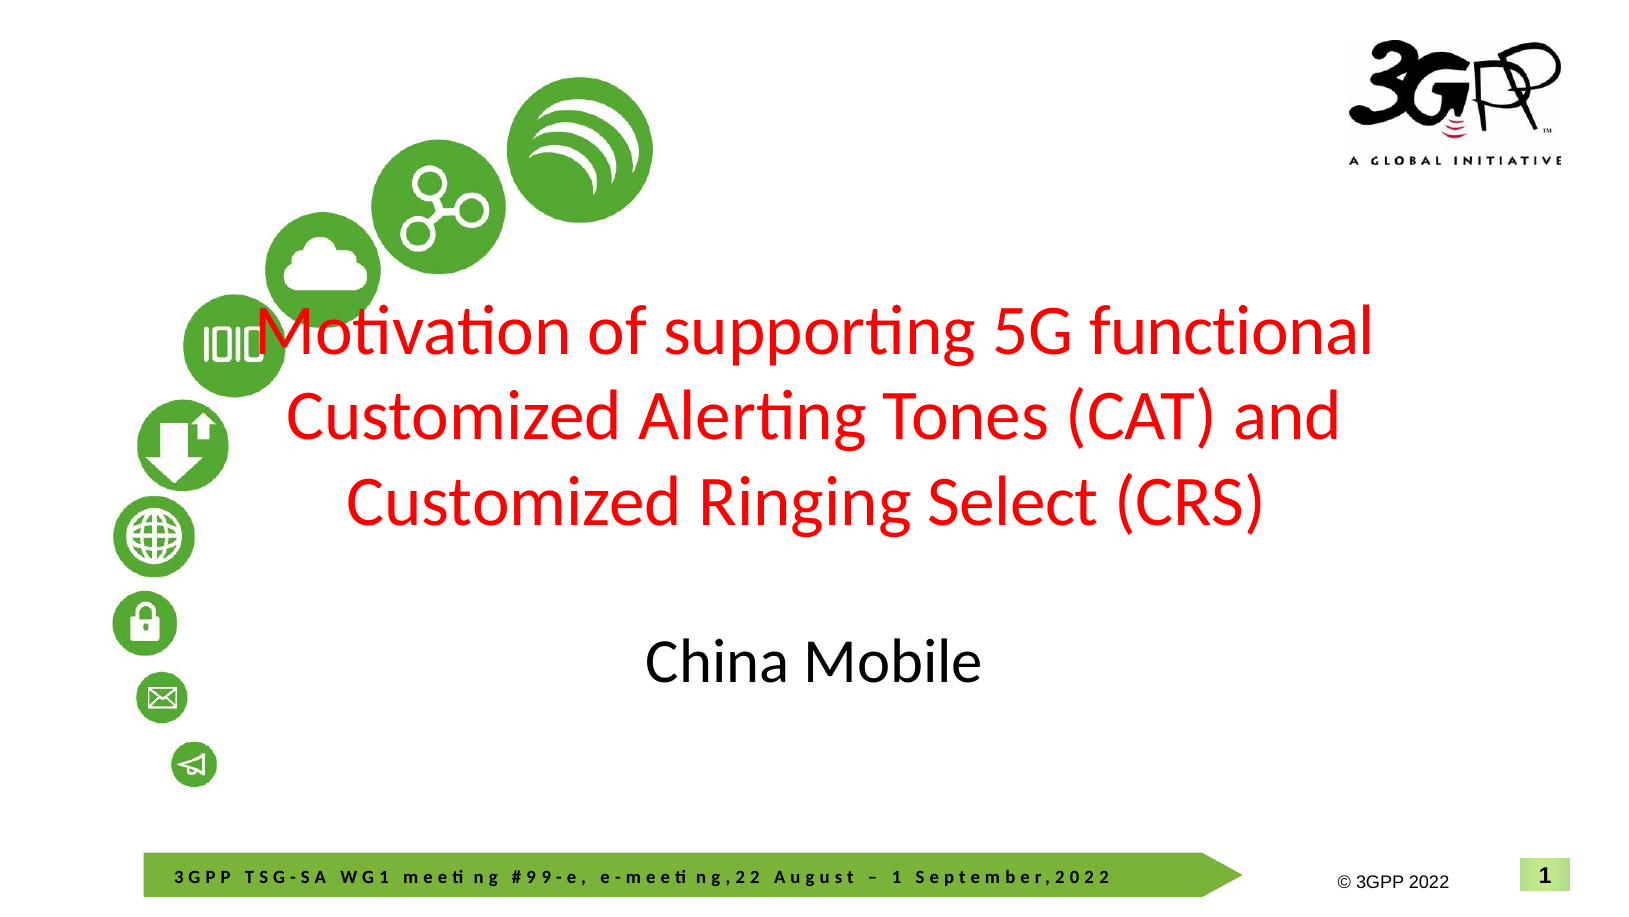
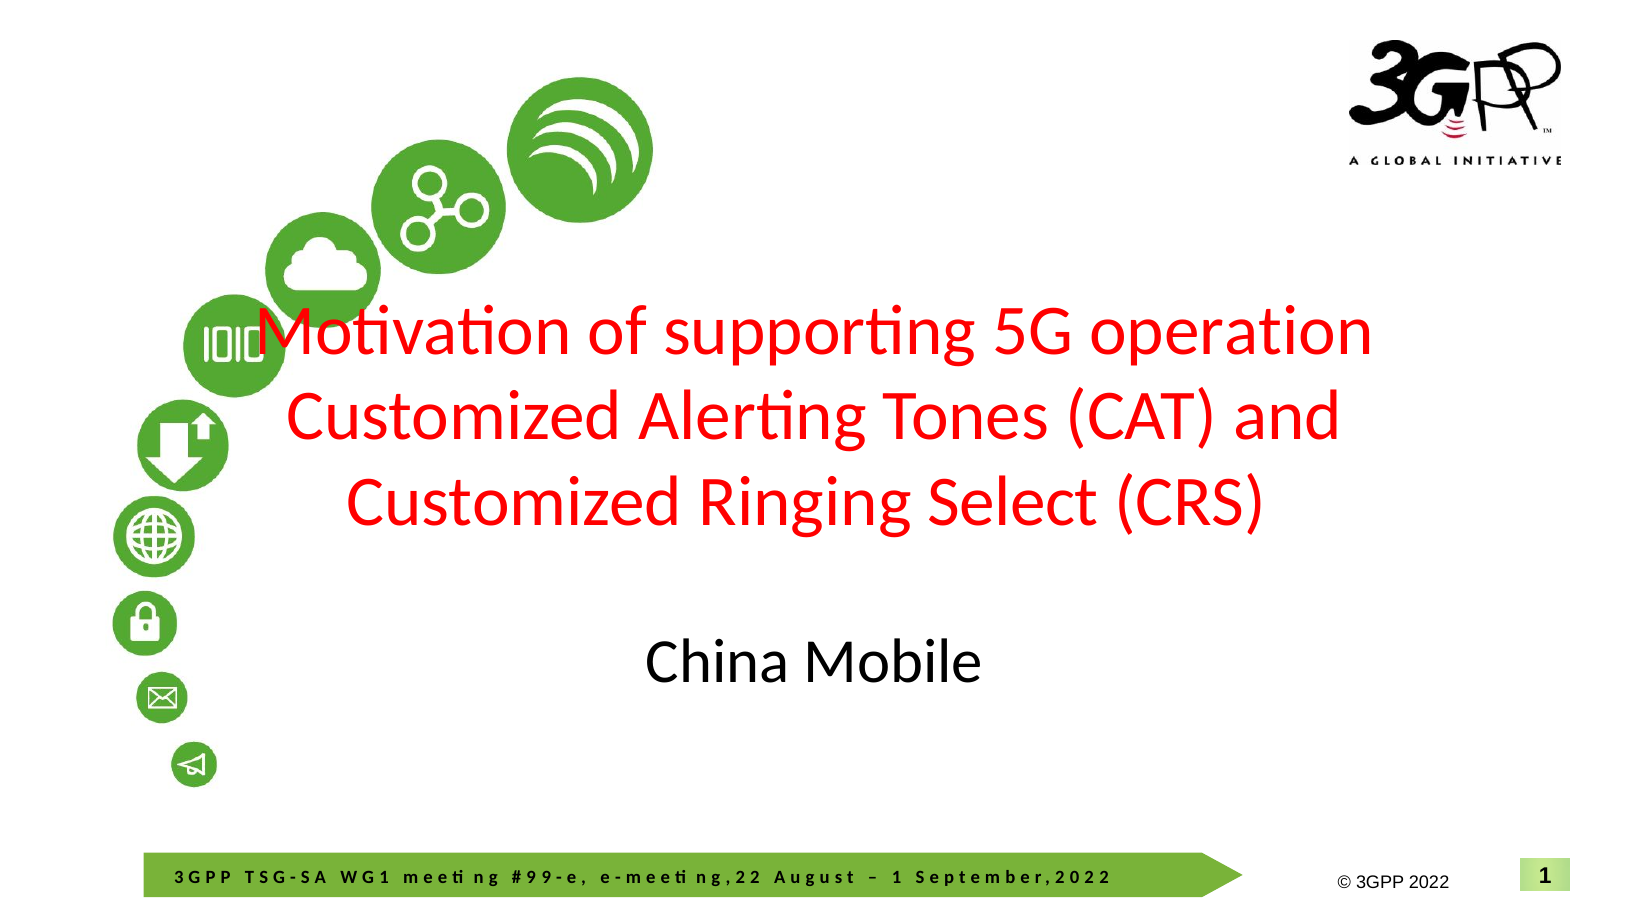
functional: functional -> operation
